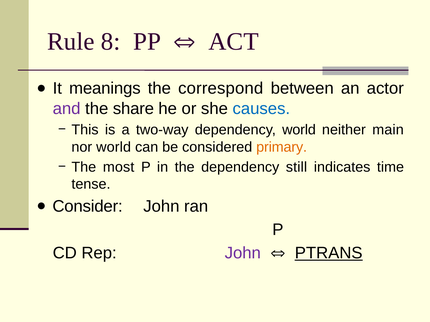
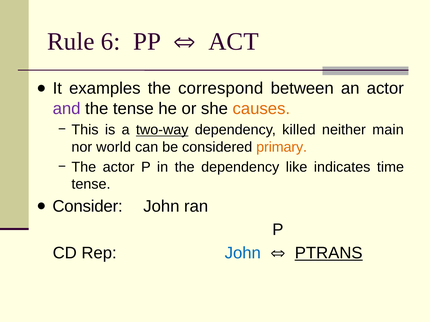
8: 8 -> 6
meanings: meanings -> examples
the share: share -> tense
causes colour: blue -> orange
two-way underline: none -> present
dependency world: world -> killed
The most: most -> actor
still: still -> like
John at (243, 253) colour: purple -> blue
